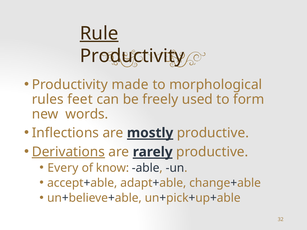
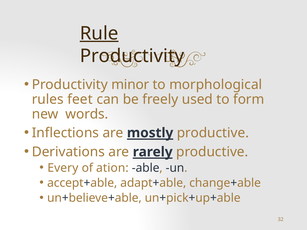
made: made -> minor
Derivations underline: present -> none
know: know -> ation
